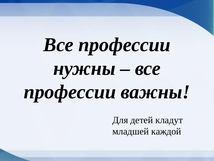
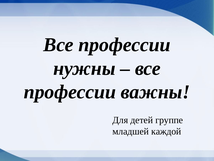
кладут: кладут -> группе
